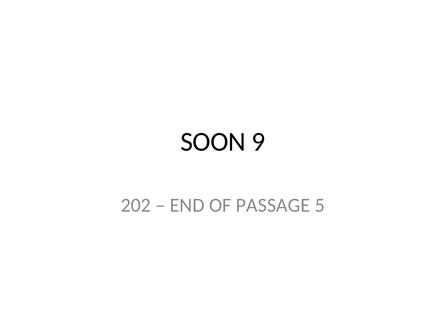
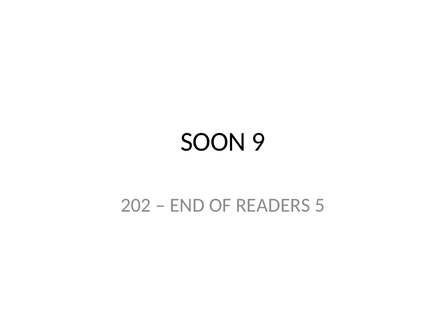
PASSAGE: PASSAGE -> READERS
